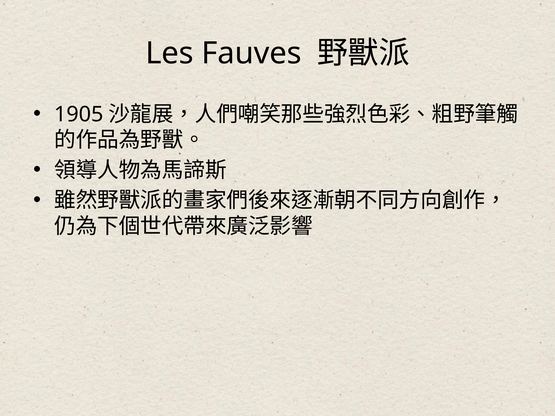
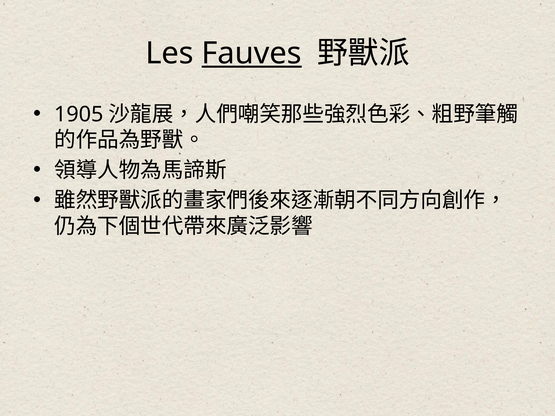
Fauves underline: none -> present
